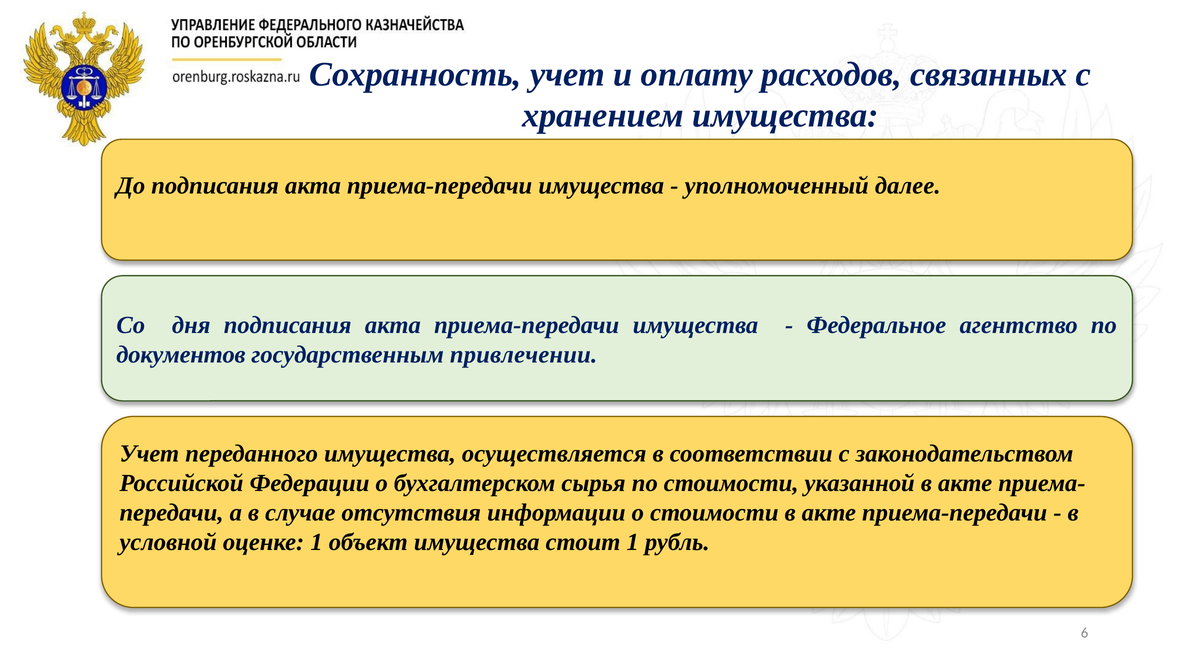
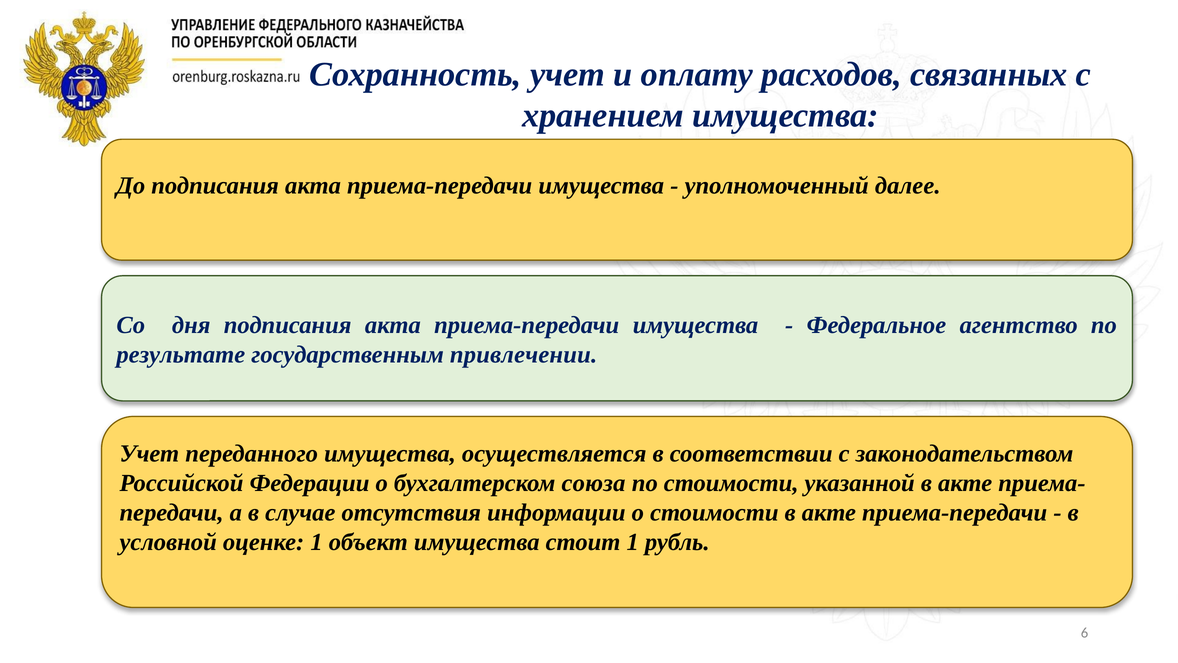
документов: документов -> результате
сырья: сырья -> союза
